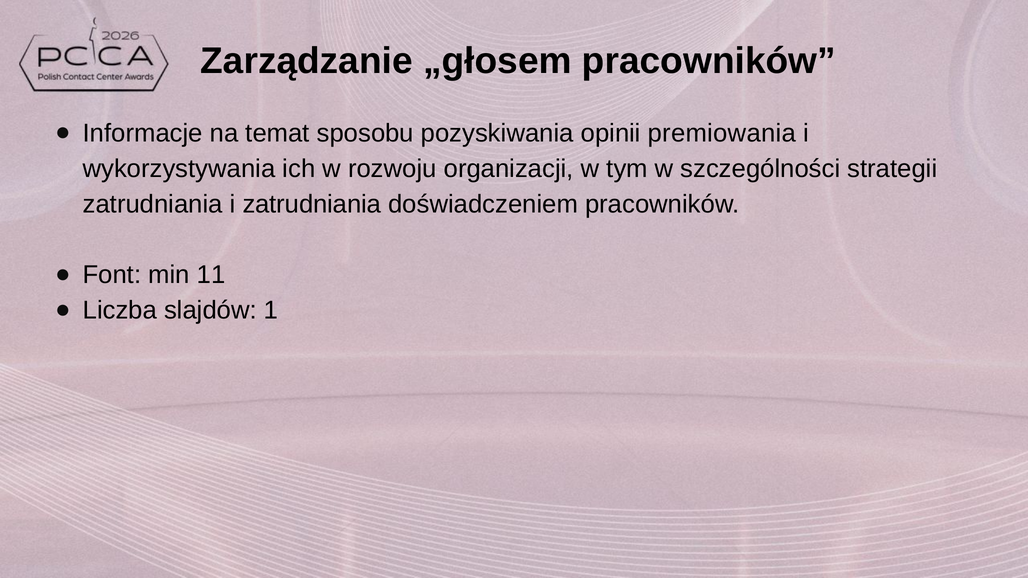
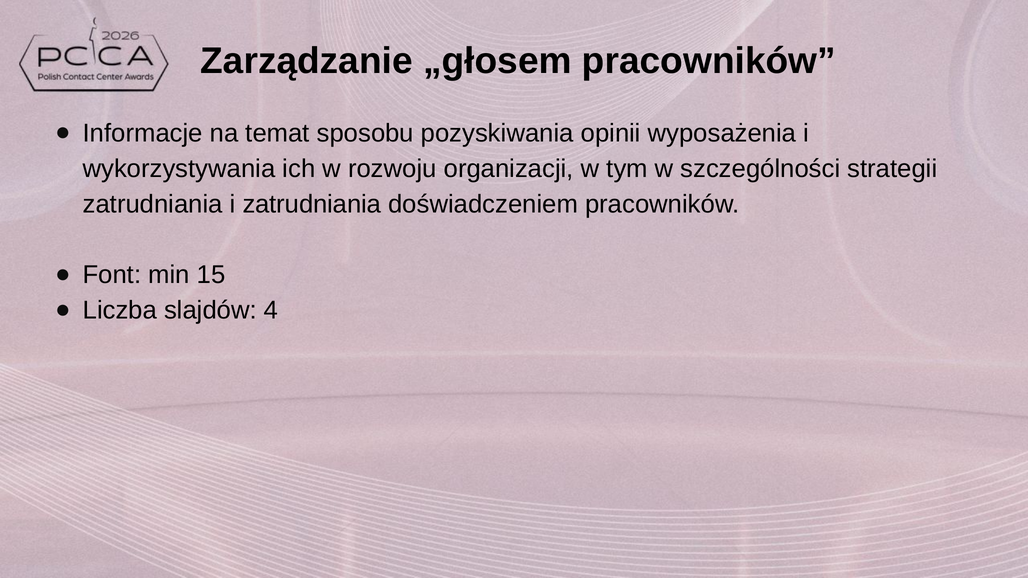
premiowania: premiowania -> wyposażenia
11: 11 -> 15
1: 1 -> 4
